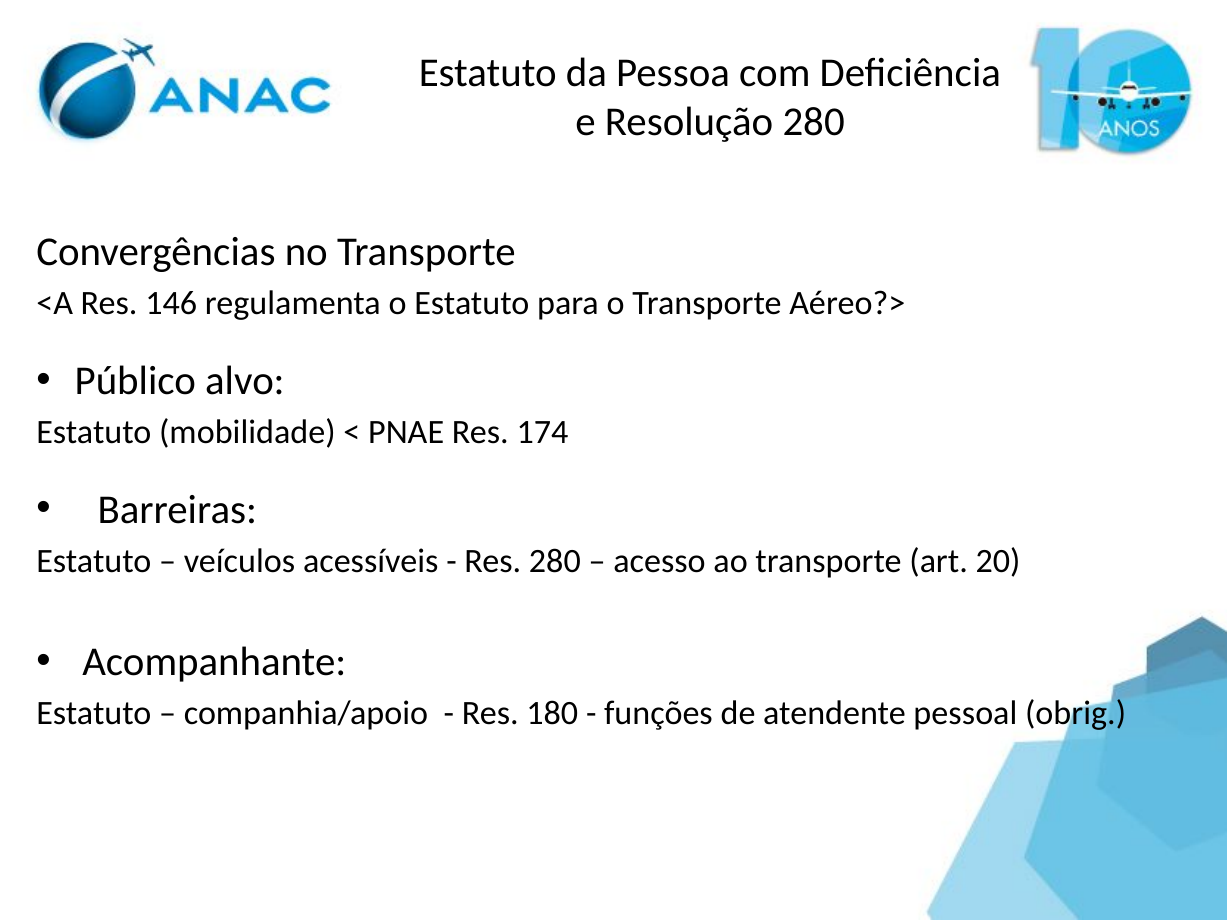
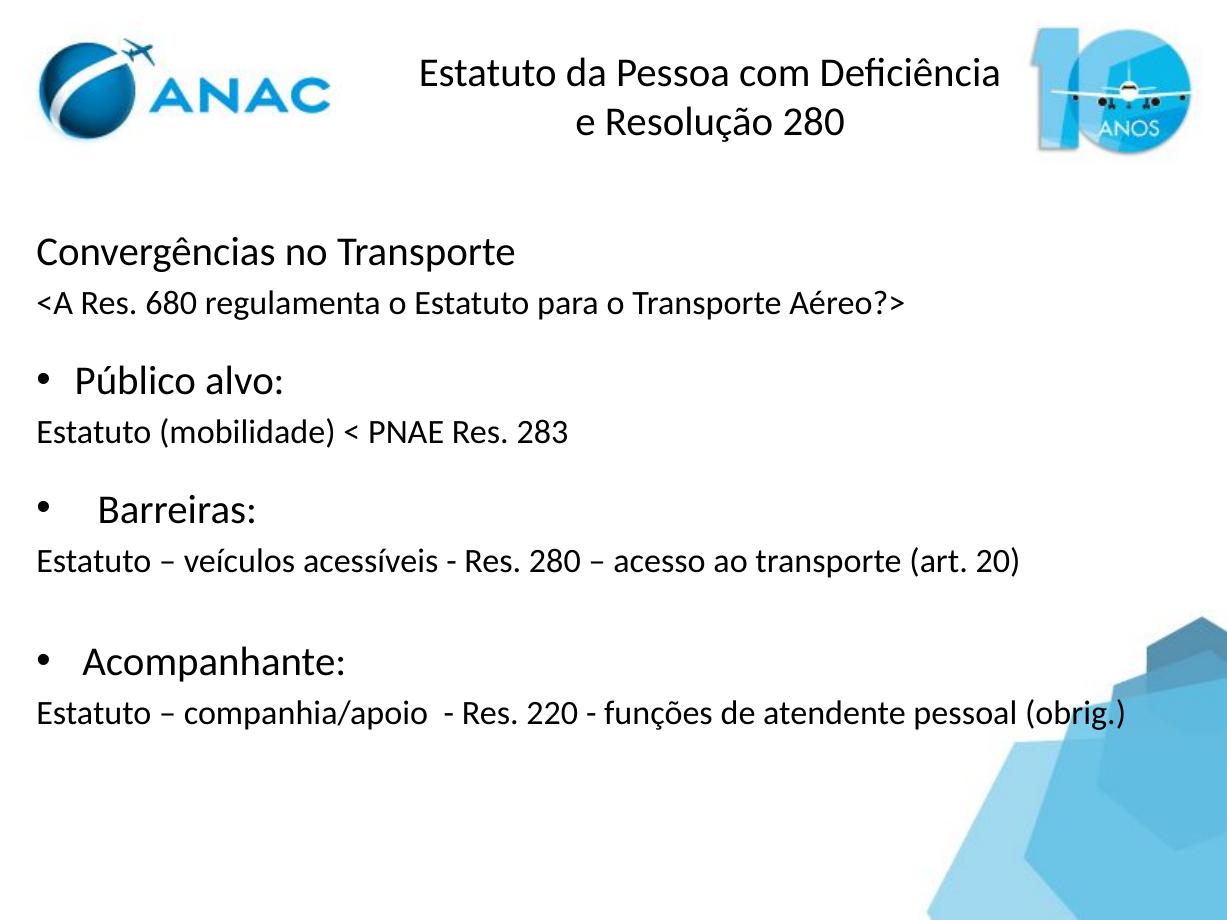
146: 146 -> 680
174: 174 -> 283
180: 180 -> 220
